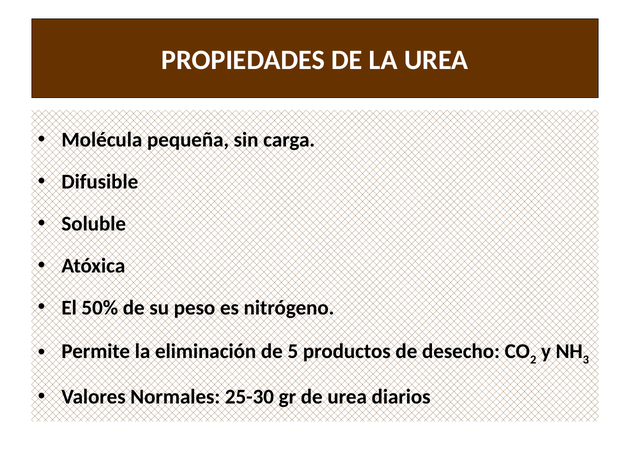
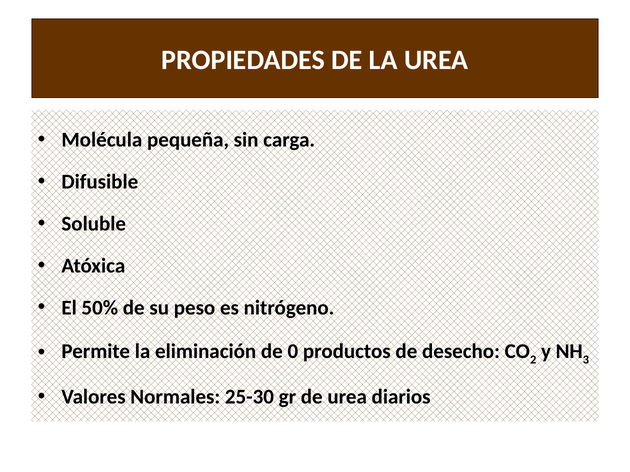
5: 5 -> 0
